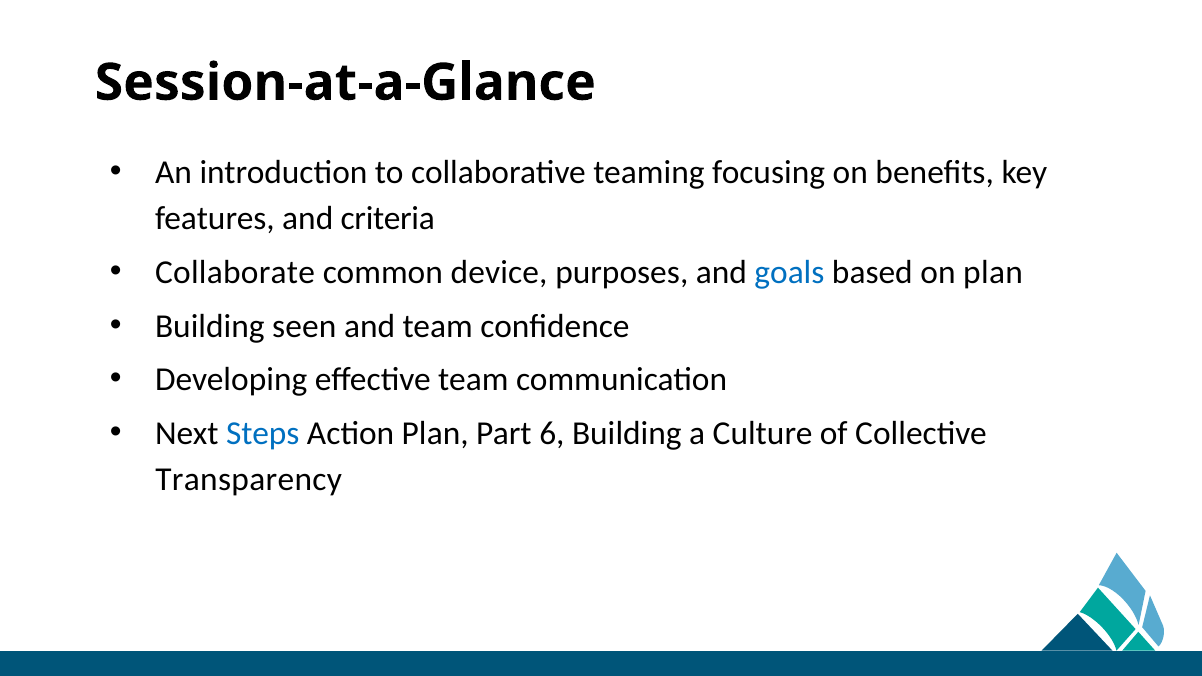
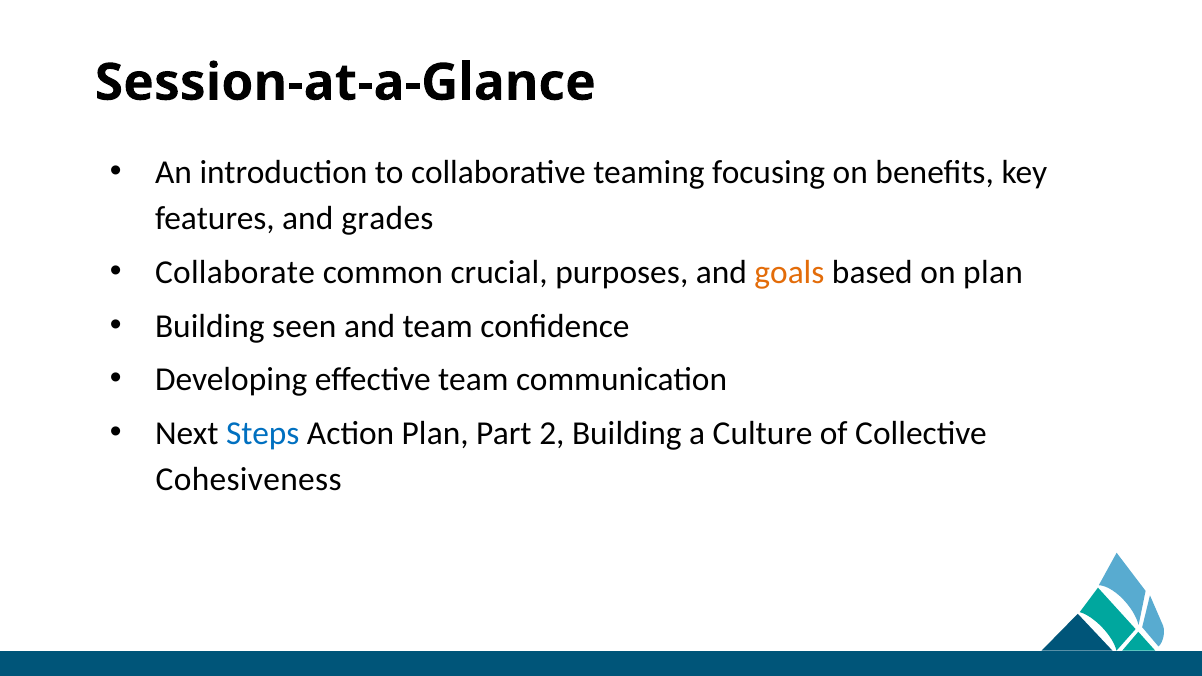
criteria: criteria -> grades
device: device -> crucial
goals colour: blue -> orange
6: 6 -> 2
Transparency: Transparency -> Cohesiveness
